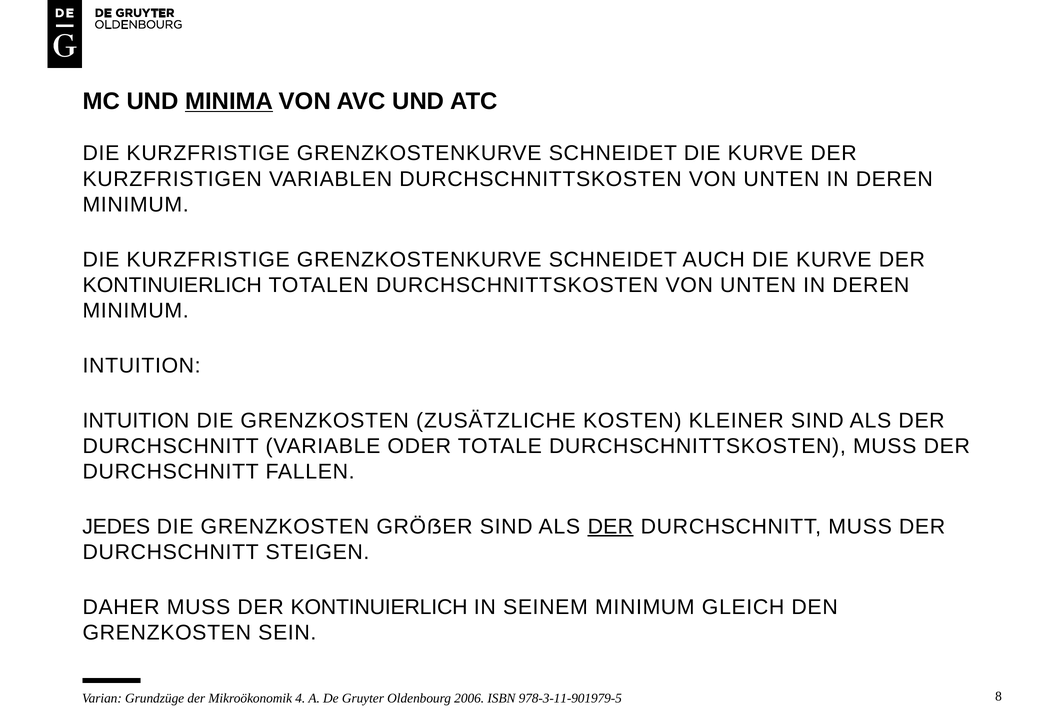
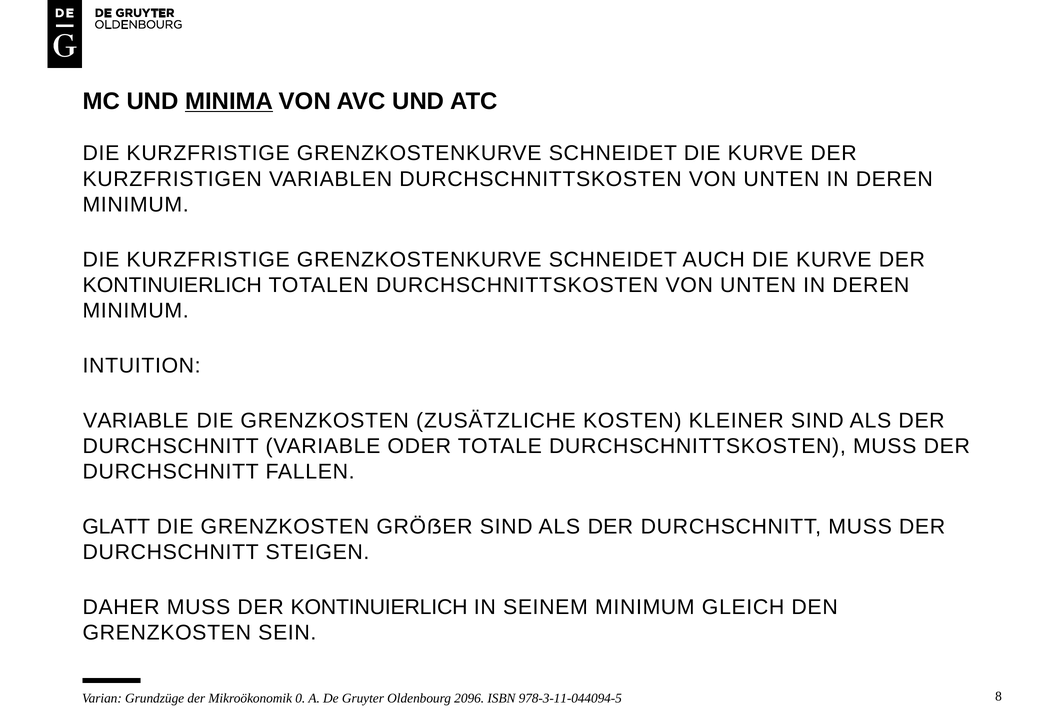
INTUITION at (136, 421): INTUITION -> VARIABLE
JEDES: JEDES -> GLATT
DER at (610, 527) underline: present -> none
4: 4 -> 0
2006: 2006 -> 2096
978-3-11-901979-5: 978-3-11-901979-5 -> 978-3-11-044094-5
